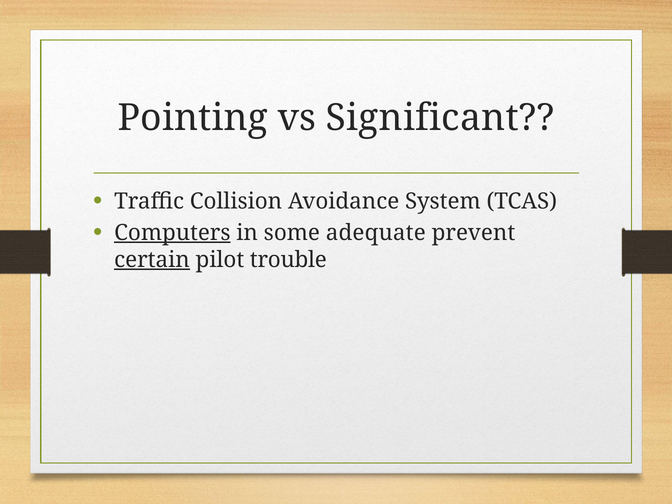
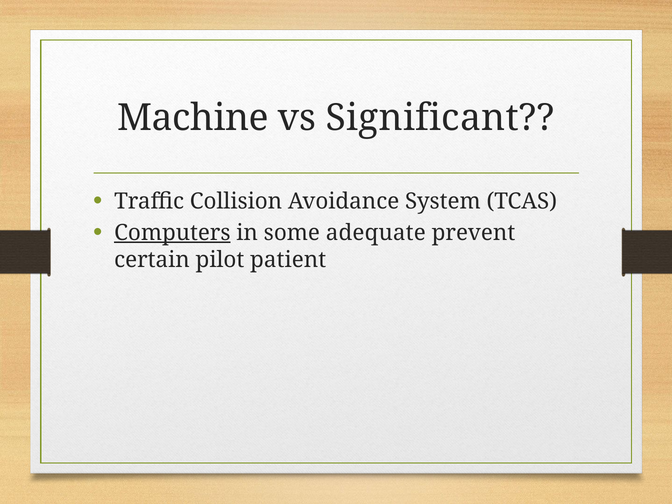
Pointing: Pointing -> Machine
certain underline: present -> none
trouble: trouble -> patient
